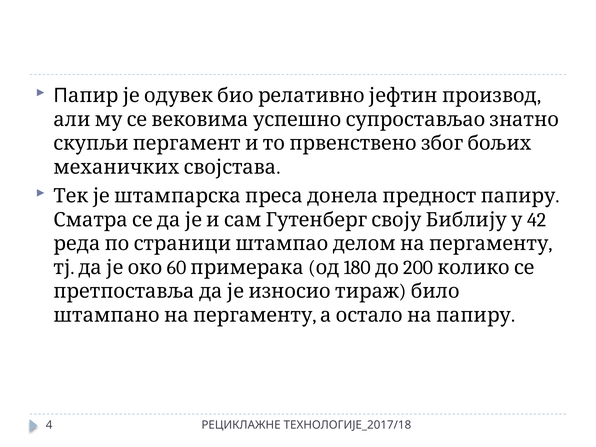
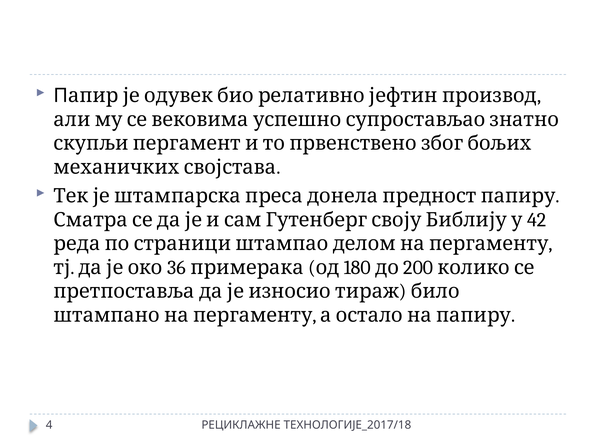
60: 60 -> 36
